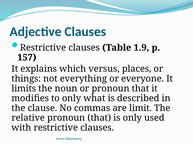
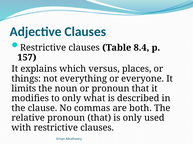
1.9: 1.9 -> 8.4
limit: limit -> both
